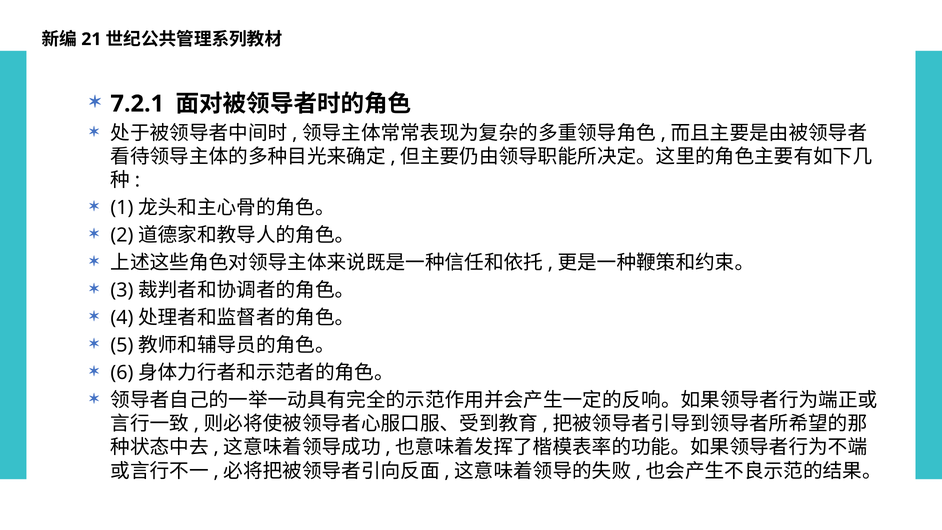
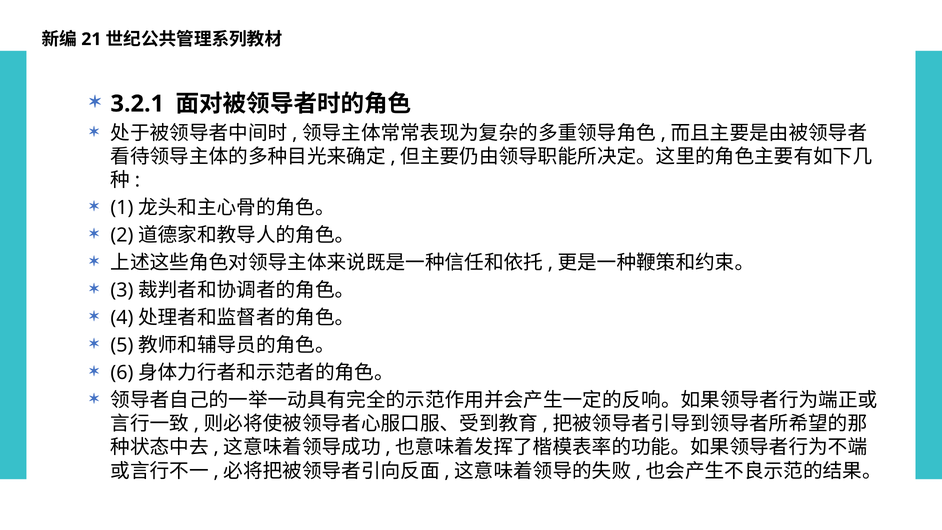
7.2.1: 7.2.1 -> 3.2.1
